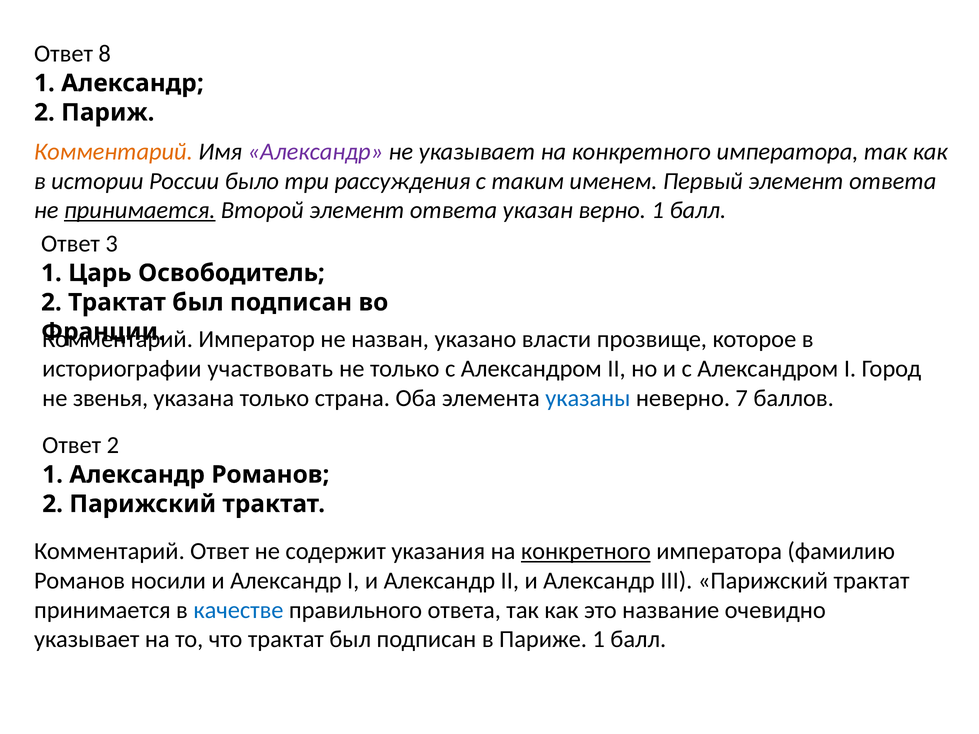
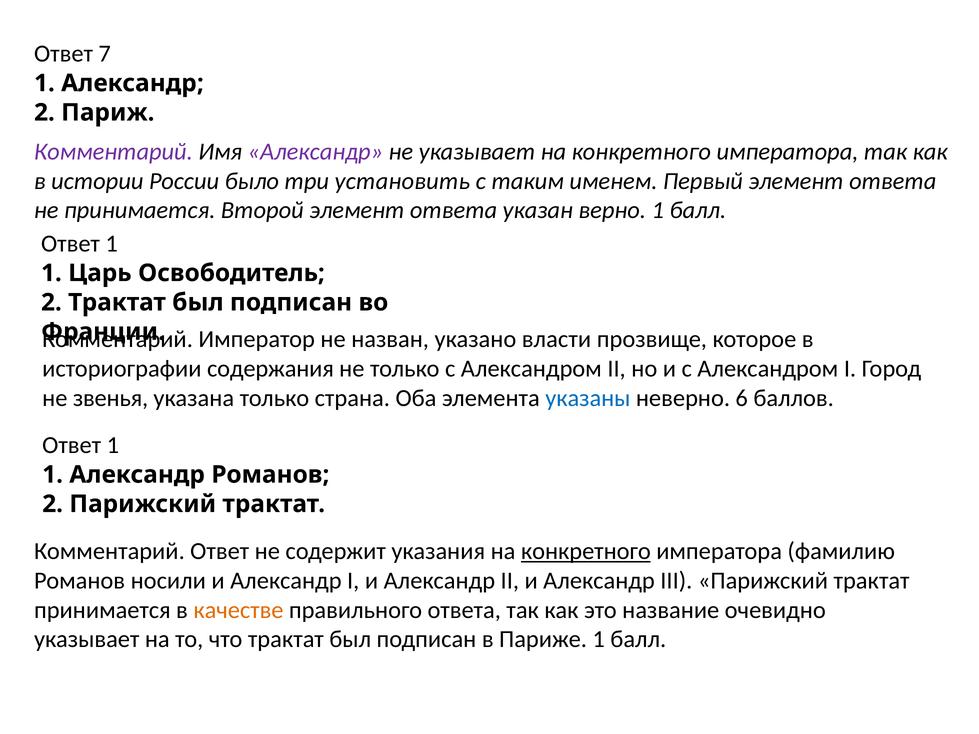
8: 8 -> 7
Комментарий at (113, 152) colour: orange -> purple
рассуждения: рассуждения -> установить
принимается at (140, 210) underline: present -> none
3 at (112, 244): 3 -> 1
участвовать: участвовать -> содержания
7: 7 -> 6
2 at (113, 445): 2 -> 1
качестве colour: blue -> orange
